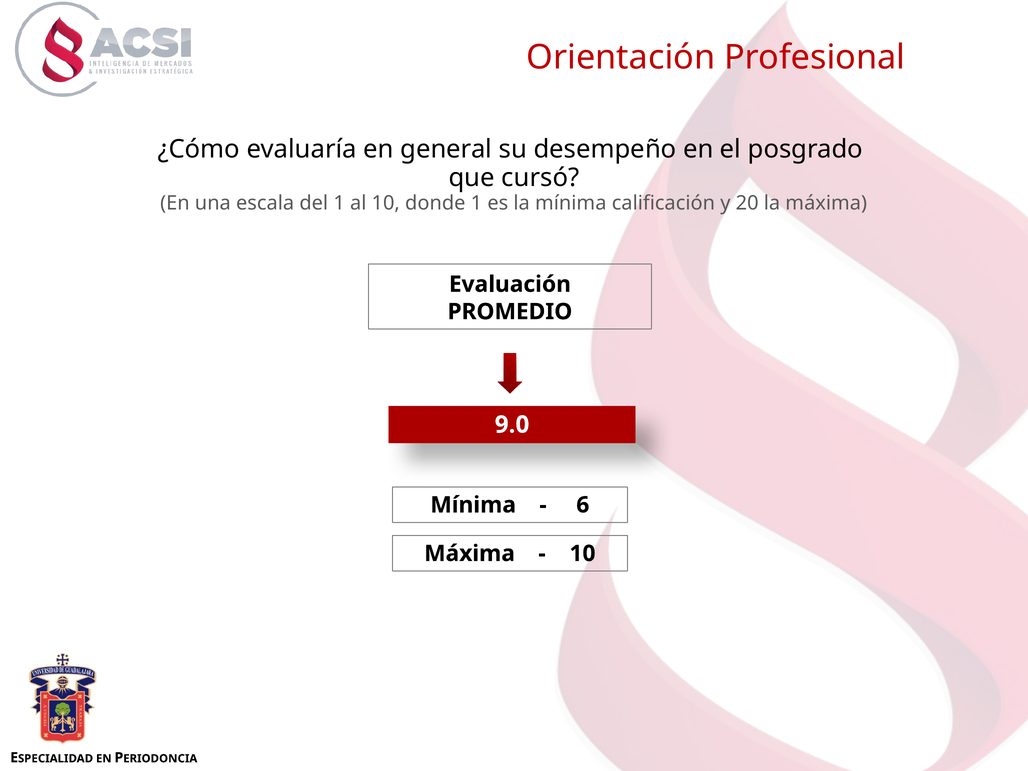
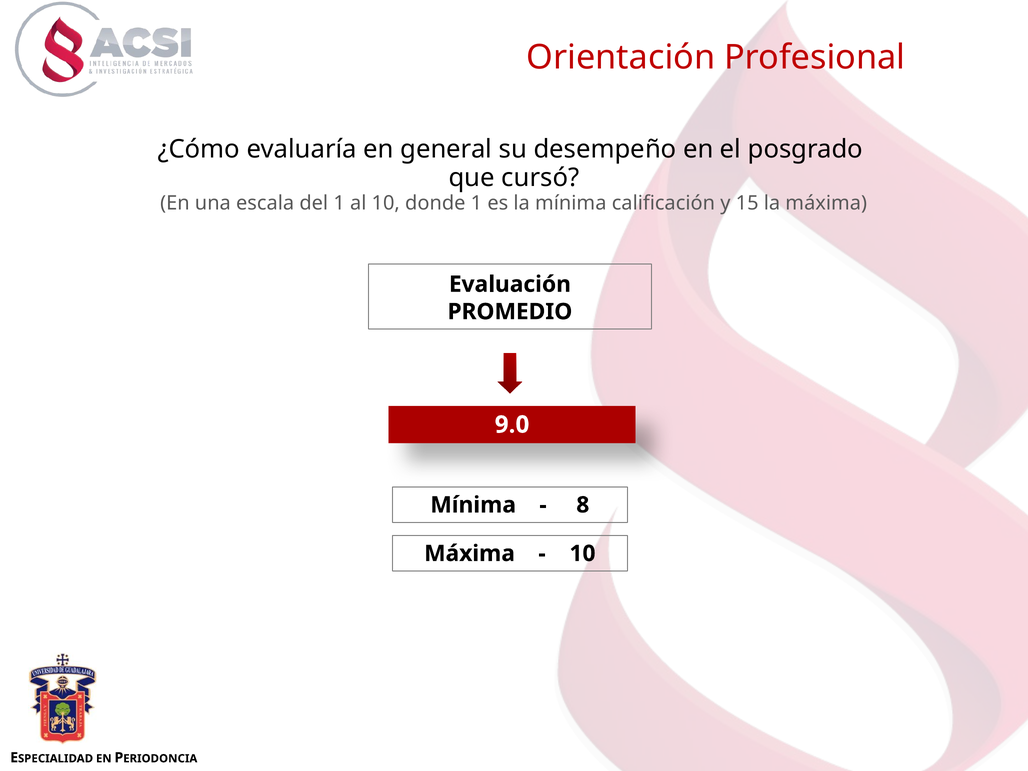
20: 20 -> 15
6: 6 -> 8
